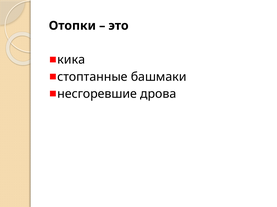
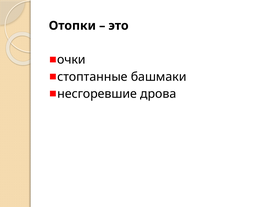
кика: кика -> очки
